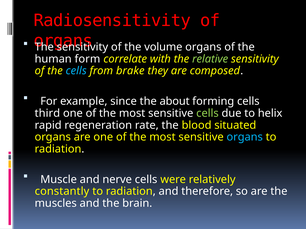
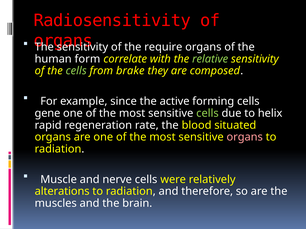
volume: volume -> require
cells at (76, 71) colour: light blue -> light green
about: about -> active
third: third -> gene
organs at (245, 137) colour: light blue -> pink
constantly: constantly -> alterations
